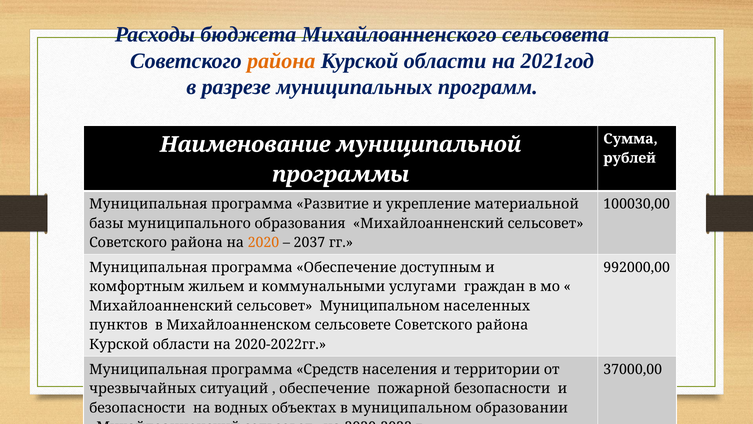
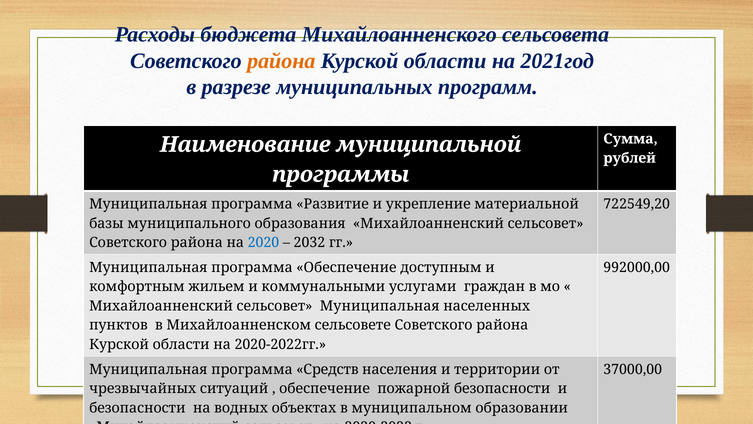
100030,00: 100030,00 -> 722549,20
2020 colour: orange -> blue
2037: 2037 -> 2032
сельсовет Муниципальном: Муниципальном -> Муниципальная
